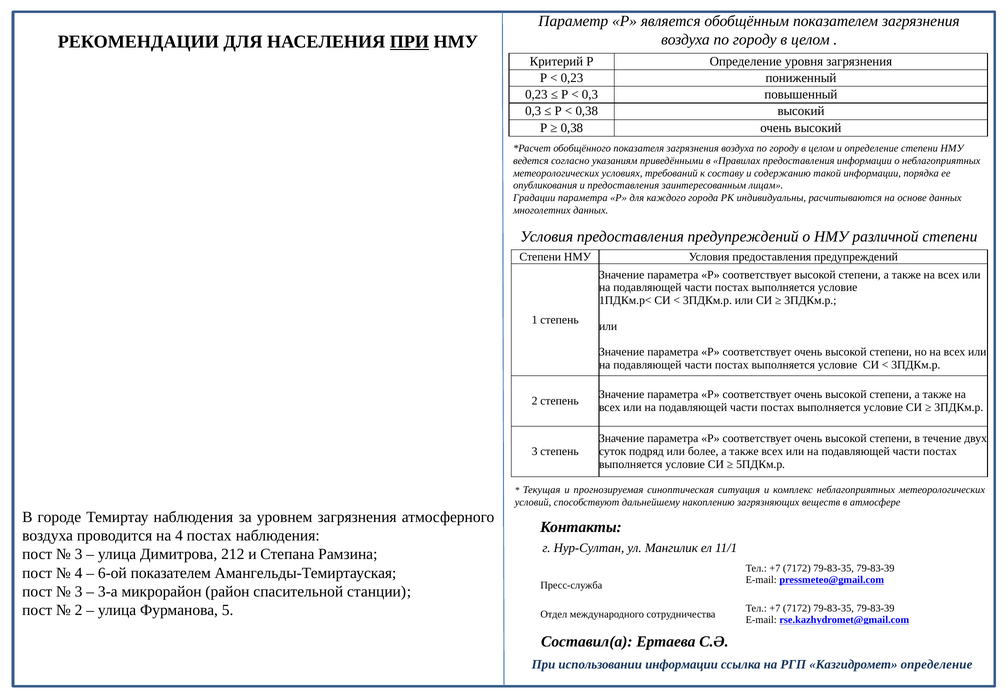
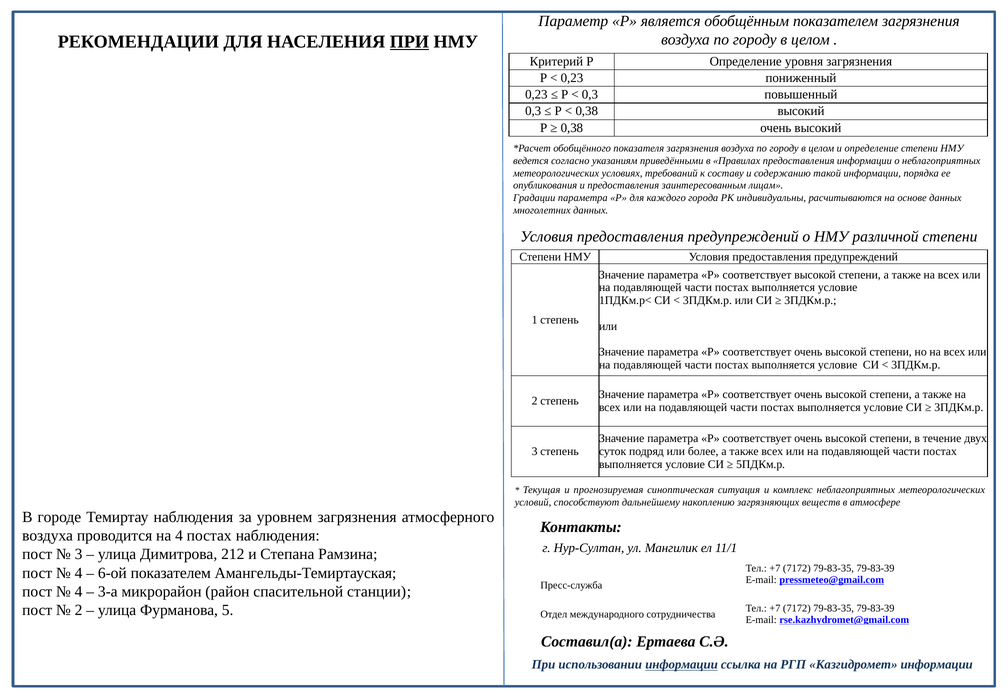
3 at (79, 591): 3 -> 4
информации at (682, 665) underline: none -> present
Казгидромет определение: определение -> информации
